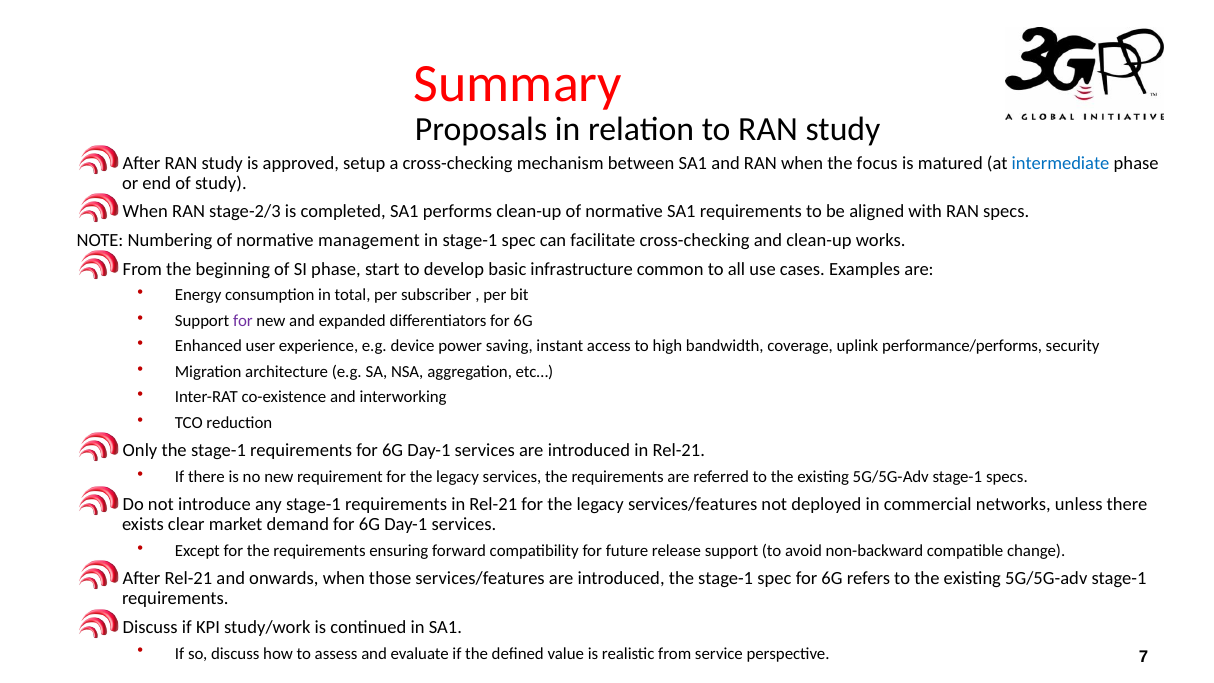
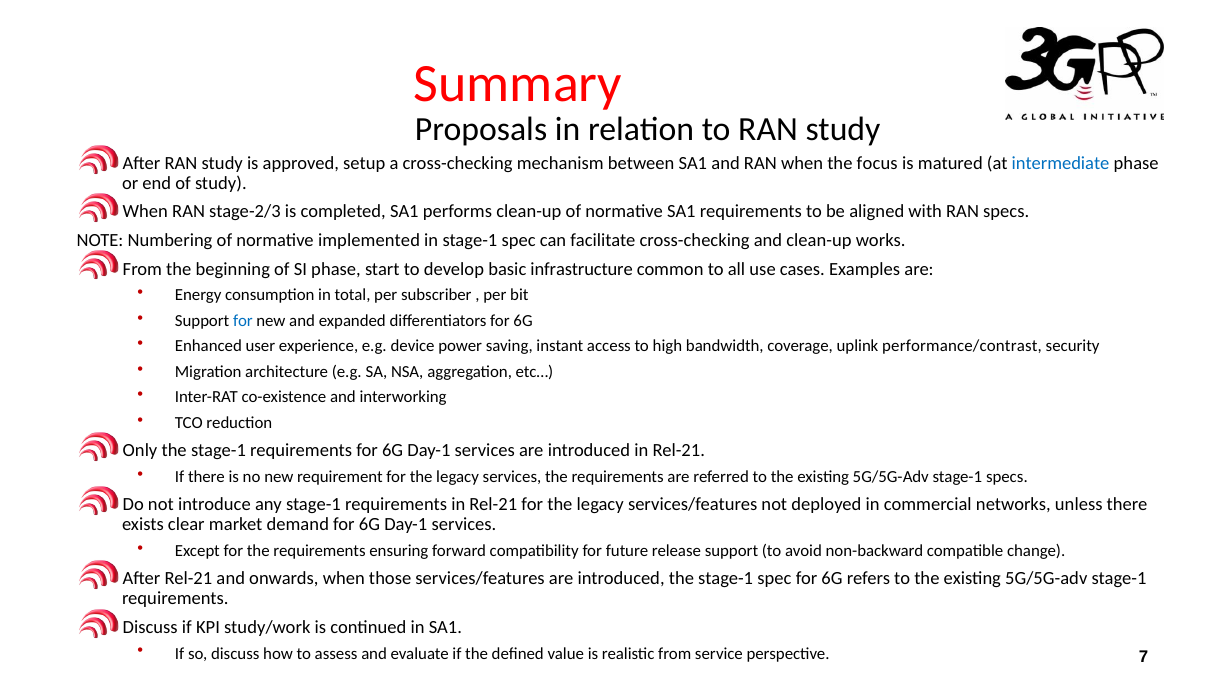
management: management -> implemented
for at (243, 321) colour: purple -> blue
performance/performs: performance/performs -> performance/contrast
